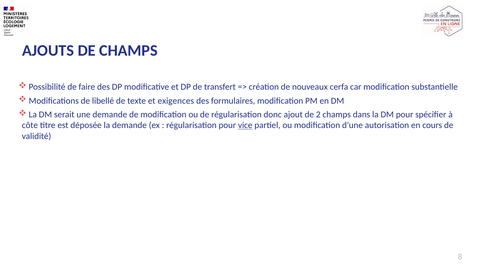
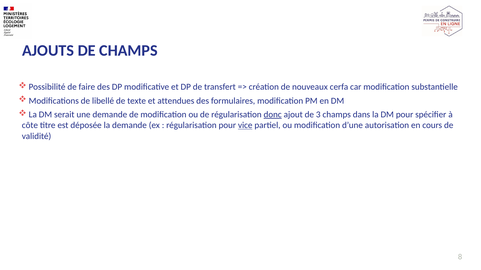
exigences: exigences -> attendues
donc underline: none -> present
2: 2 -> 3
